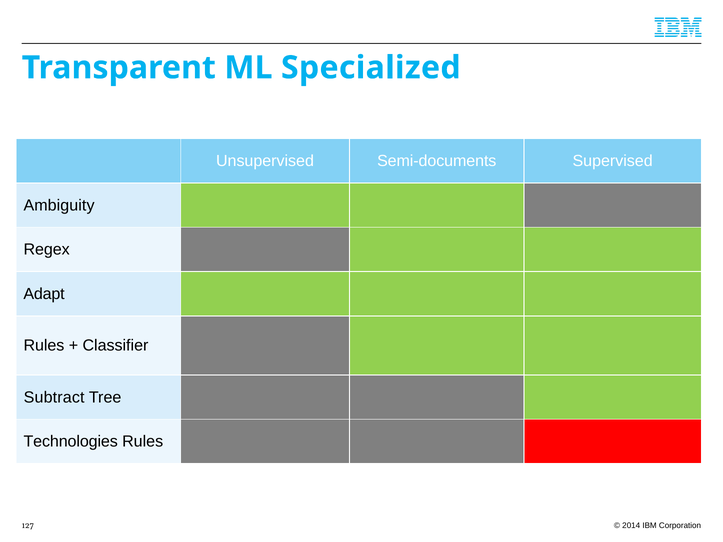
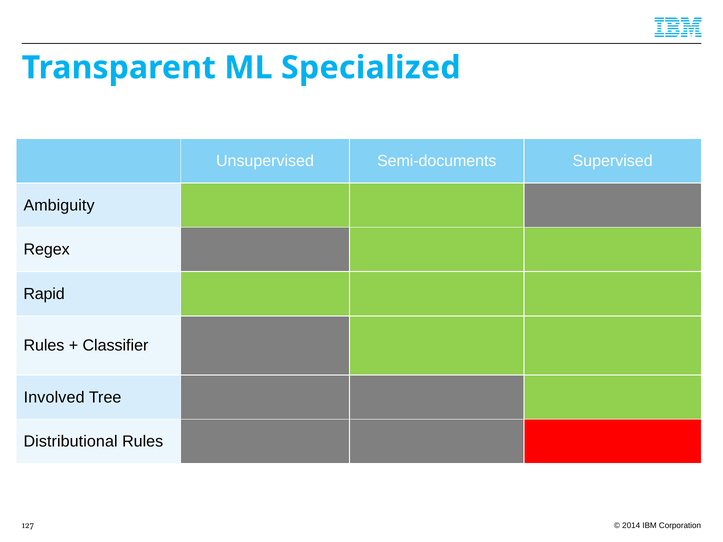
Adapt: Adapt -> Rapid
Subtract: Subtract -> Involved
Technologies: Technologies -> Distributional
